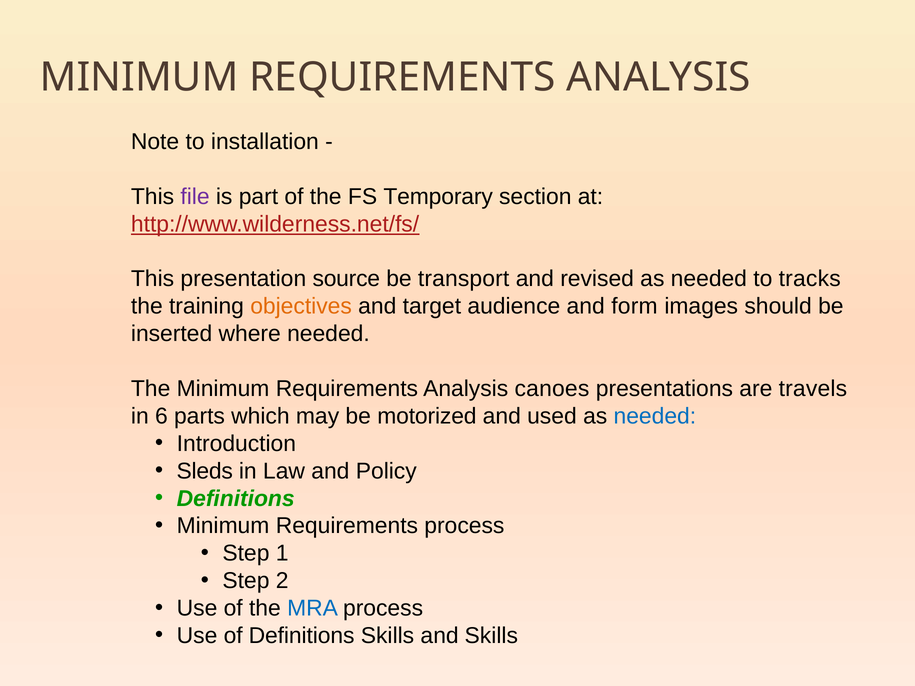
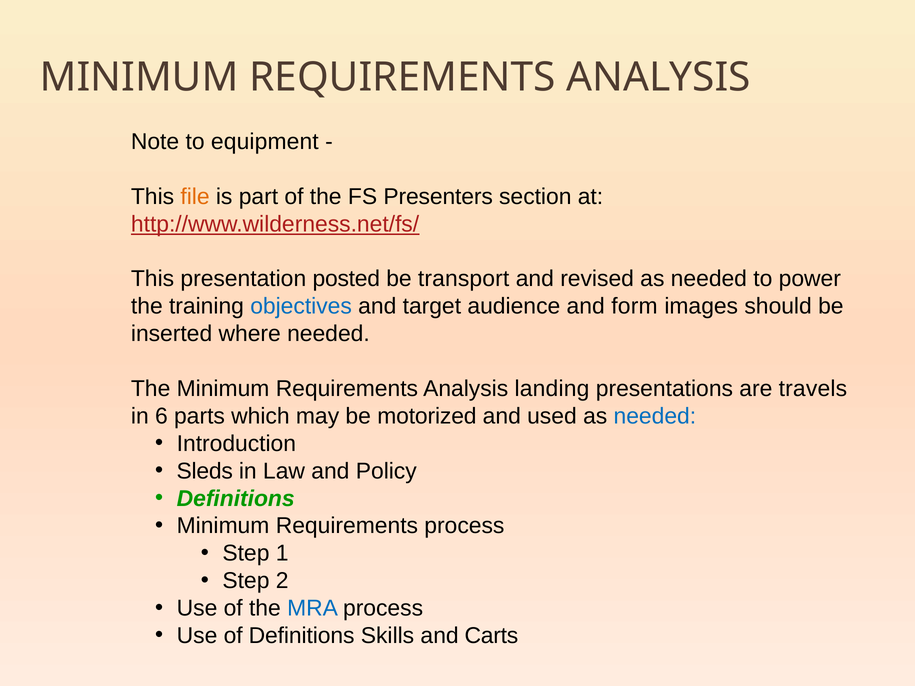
installation: installation -> equipment
file colour: purple -> orange
Temporary: Temporary -> Presenters
source: source -> posted
tracks: tracks -> power
objectives colour: orange -> blue
canoes: canoes -> landing
and Skills: Skills -> Carts
